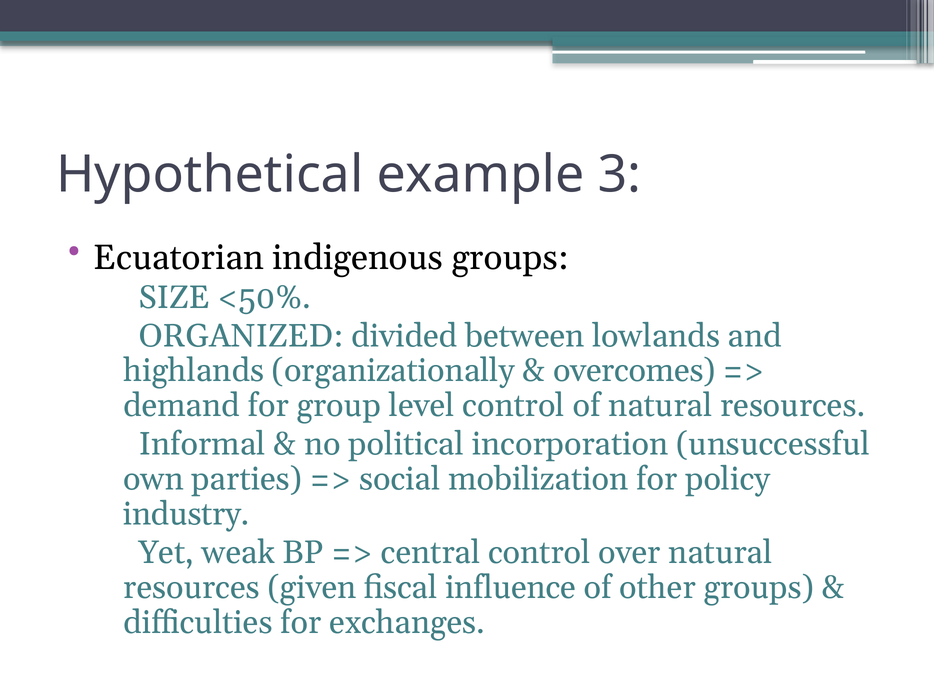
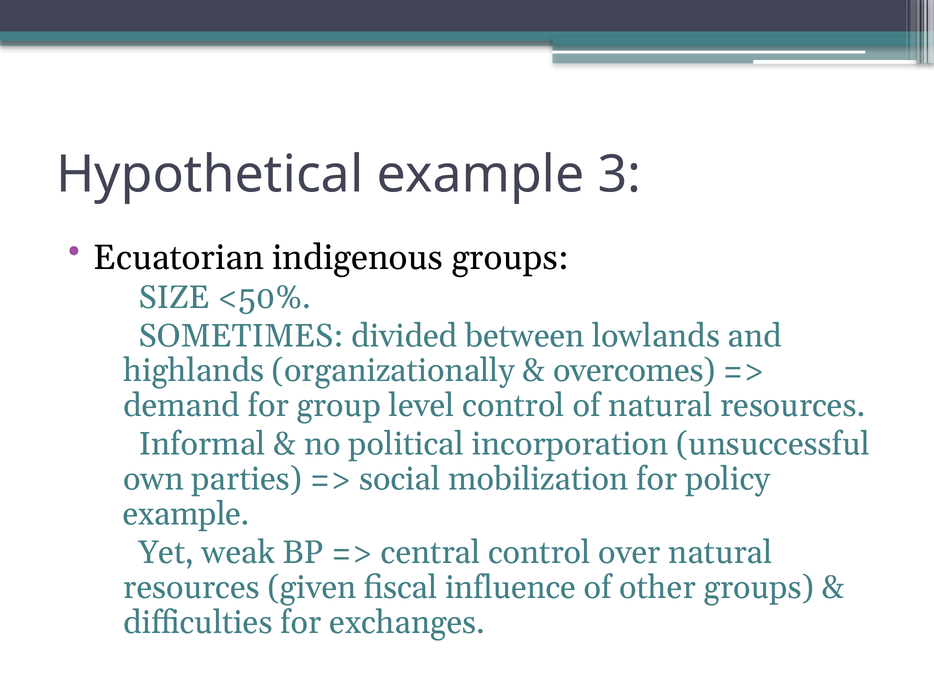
ORGANIZED: ORGANIZED -> SOMETIMES
industry at (186, 515): industry -> example
